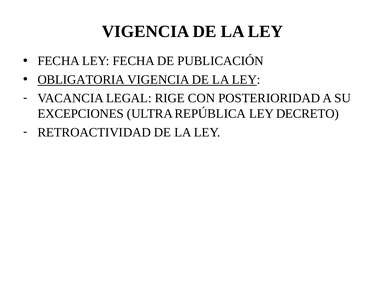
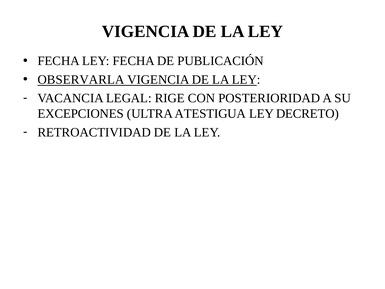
OBLIGATORIA: OBLIGATORIA -> OBSERVARLA
REPÚBLICA: REPÚBLICA -> ATESTIGUA
